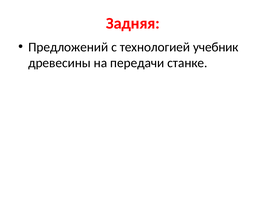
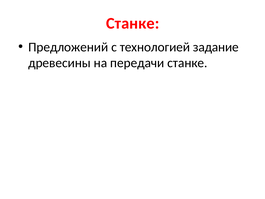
Задняя at (133, 23): Задняя -> Станке
учебник: учебник -> задание
